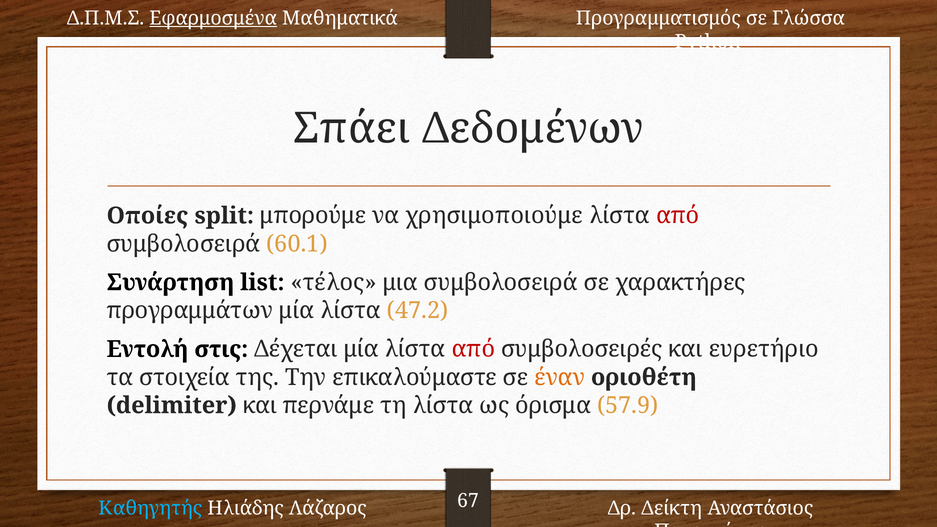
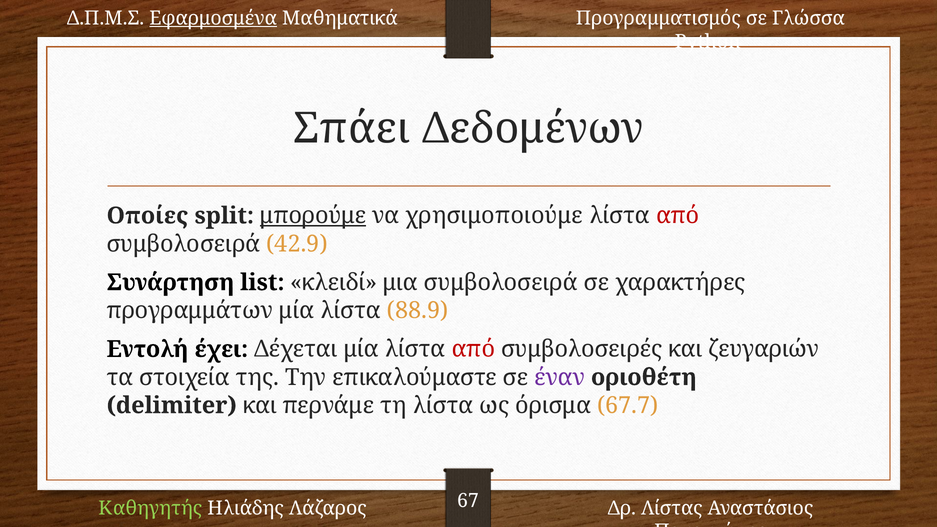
μπορούμε underline: none -> present
60.1: 60.1 -> 42.9
τέλος: τέλος -> κλειδί
47.2: 47.2 -> 88.9
στις: στις -> έχει
ευρετήριο: ευρετήριο -> ζευγαριών
έναν colour: orange -> purple
57.9: 57.9 -> 67.7
Καθηγητής colour: light blue -> light green
Δείκτη: Δείκτη -> Λίστας
